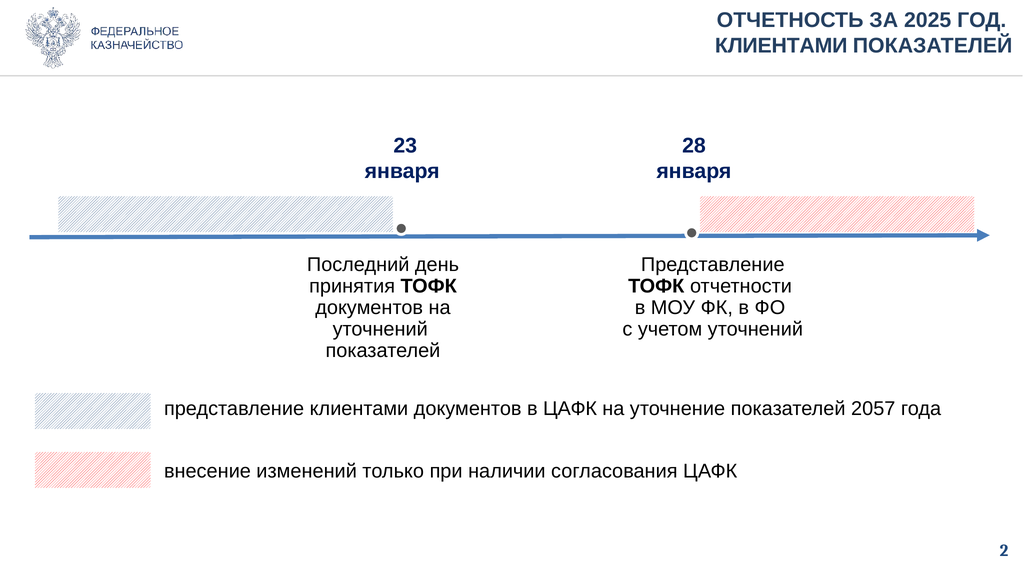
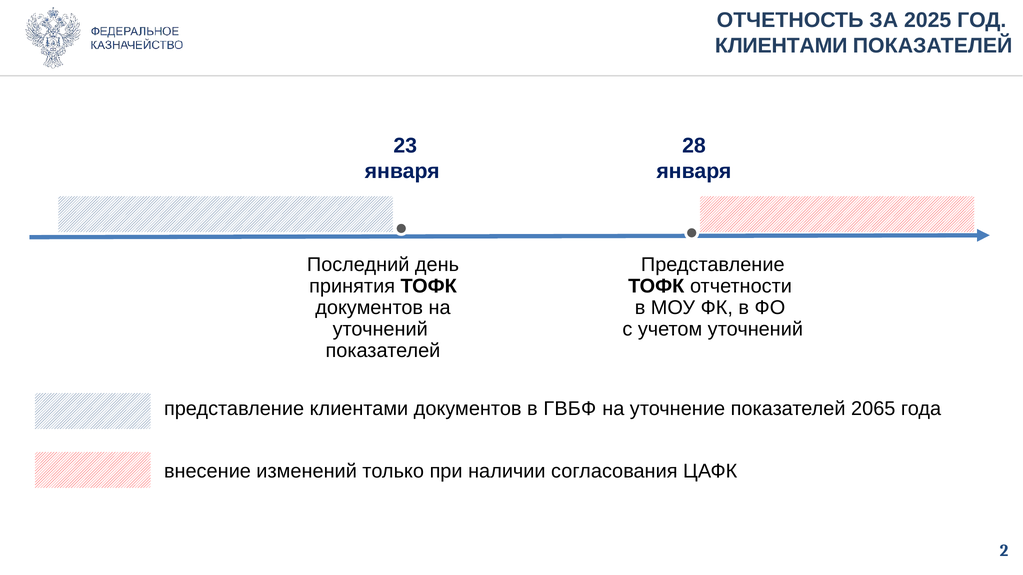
в ЦАФК: ЦАФК -> ГВБФ
2057: 2057 -> 2065
